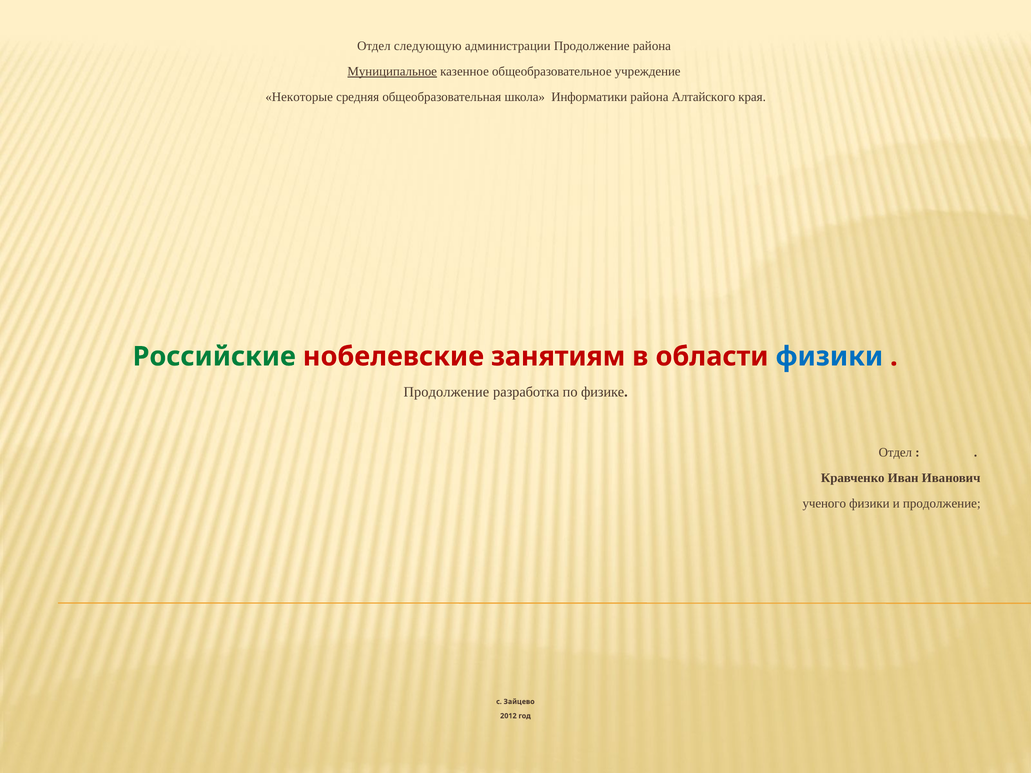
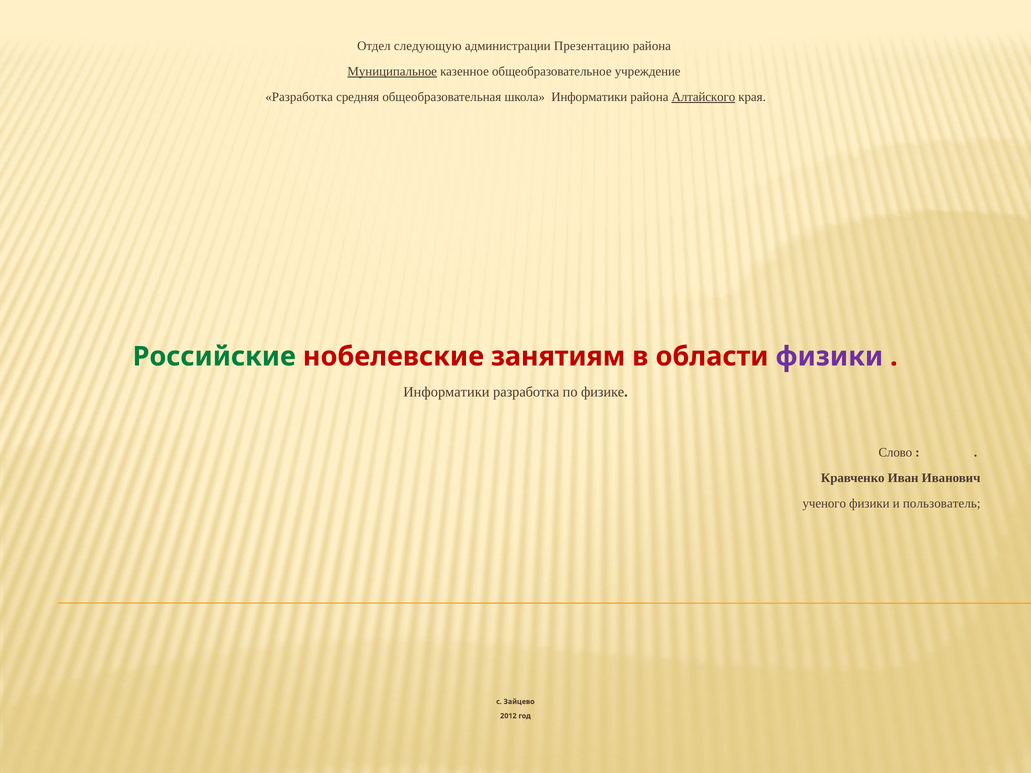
администрации Продолжение: Продолжение -> Презентацию
Некоторые at (299, 97): Некоторые -> Разработка
Алтайского underline: none -> present
физики at (829, 357) colour: blue -> purple
Продолжение at (446, 392): Продолжение -> Информатики
Отдел at (895, 453): Отдел -> Слово
и продолжение: продолжение -> пользователь
